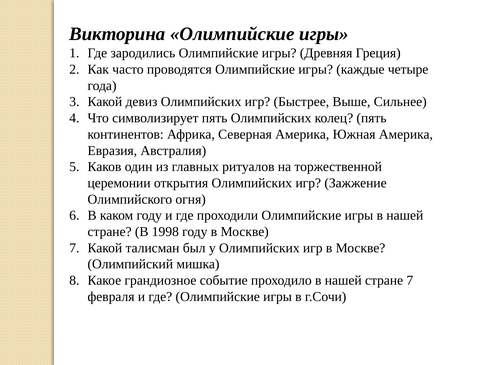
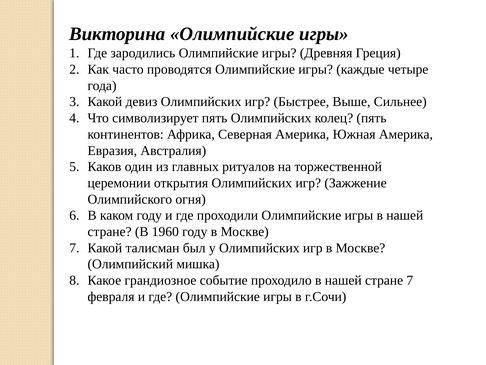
1998: 1998 -> 1960
